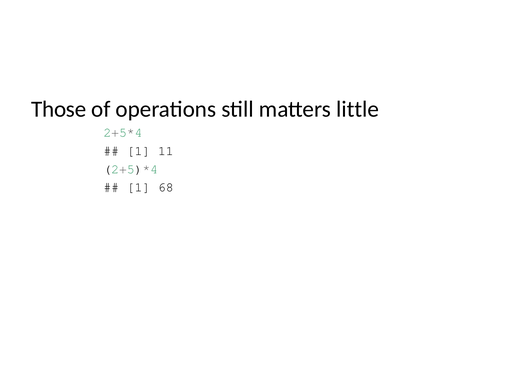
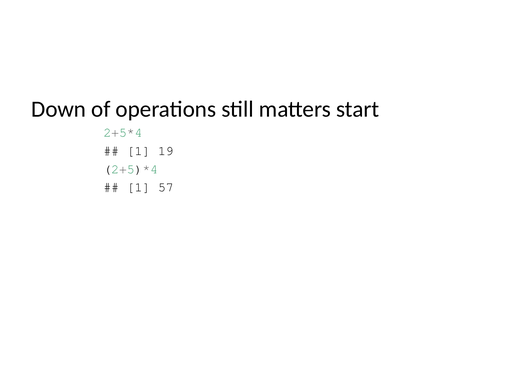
Those: Those -> Down
little: little -> start
11: 11 -> 19
68: 68 -> 57
